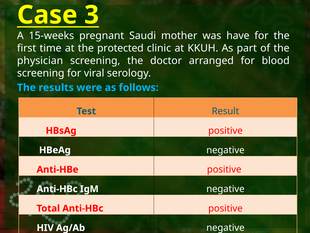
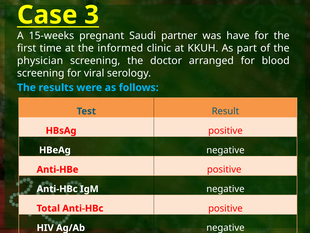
mother: mother -> partner
protected: protected -> informed
